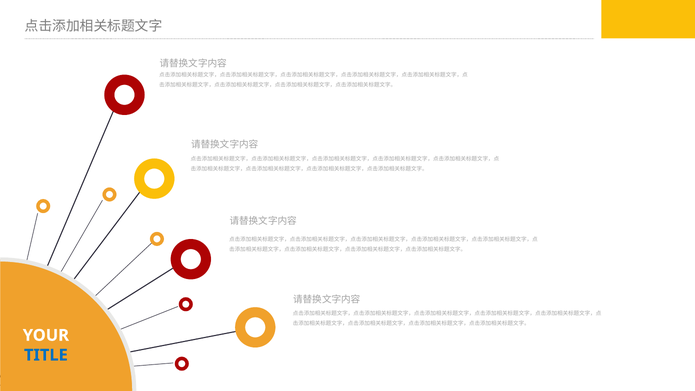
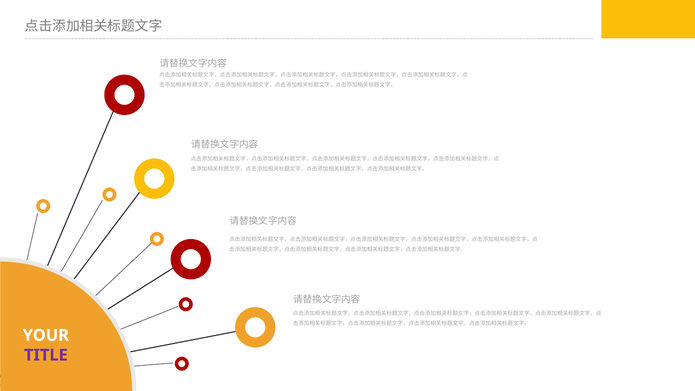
TITLE colour: blue -> purple
